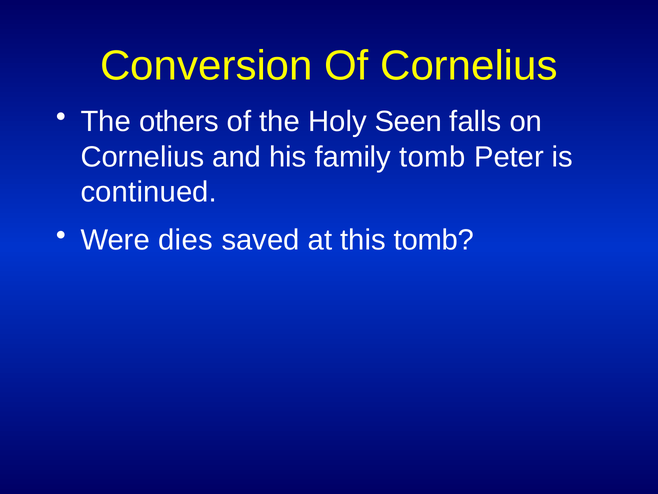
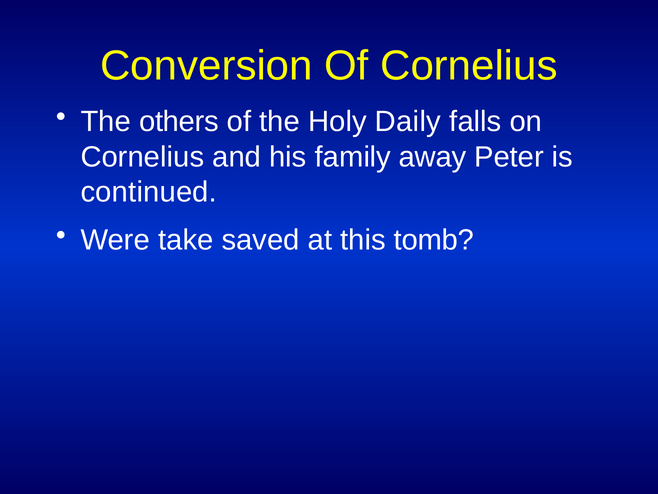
Seen: Seen -> Daily
family tomb: tomb -> away
dies: dies -> take
